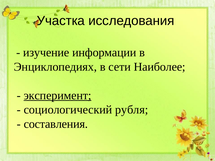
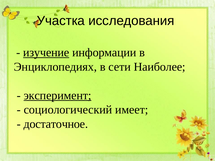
изучение underline: none -> present
рубля: рубля -> имеет
составления: составления -> достаточное
